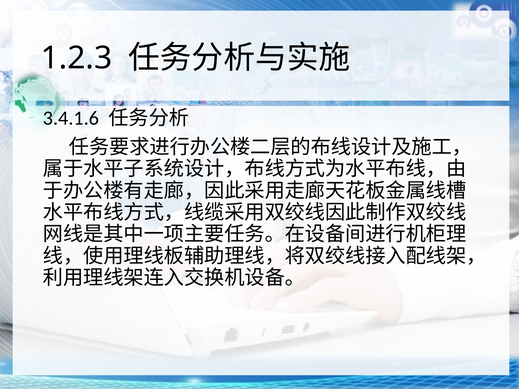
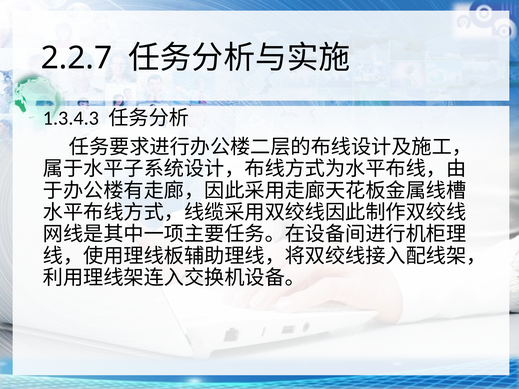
1.2.3: 1.2.3 -> 2.2.7
3.4.1.6: 3.4.1.6 -> 1.3.4.3
